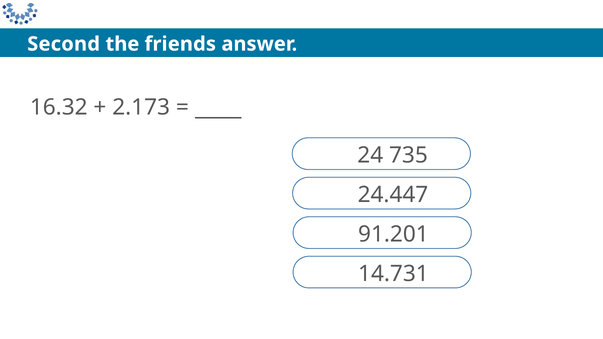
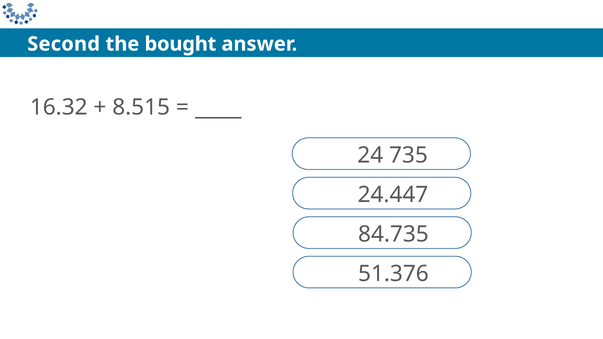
friends: friends -> bought
2.173: 2.173 -> 8.515
91.201: 91.201 -> 84.735
14.731: 14.731 -> 51.376
